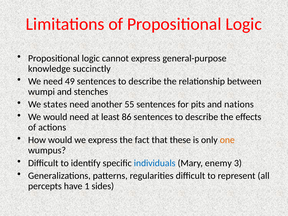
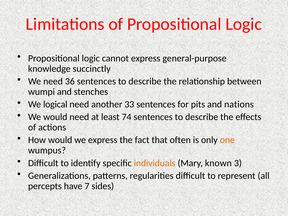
49: 49 -> 36
states: states -> logical
55: 55 -> 33
86: 86 -> 74
these: these -> often
individuals colour: blue -> orange
enemy: enemy -> known
1: 1 -> 7
